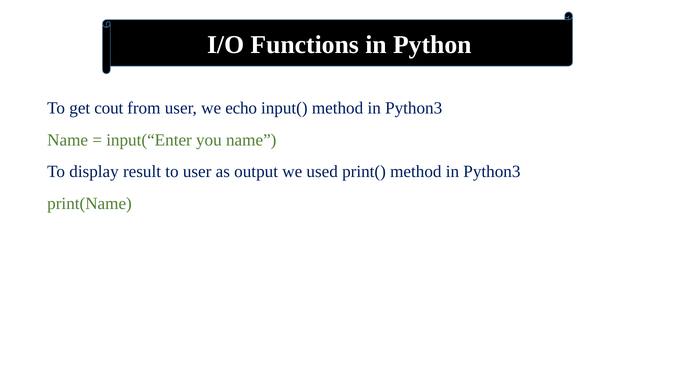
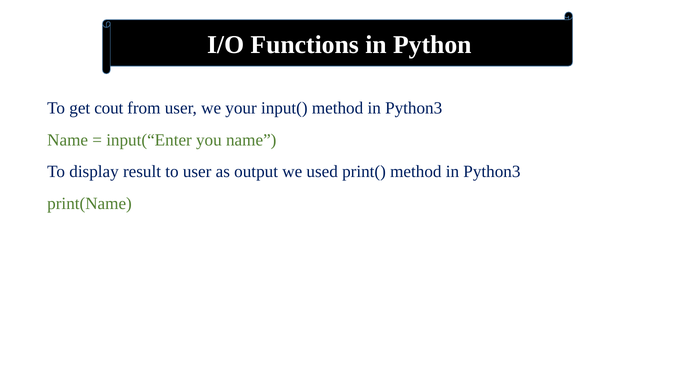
echo: echo -> your
